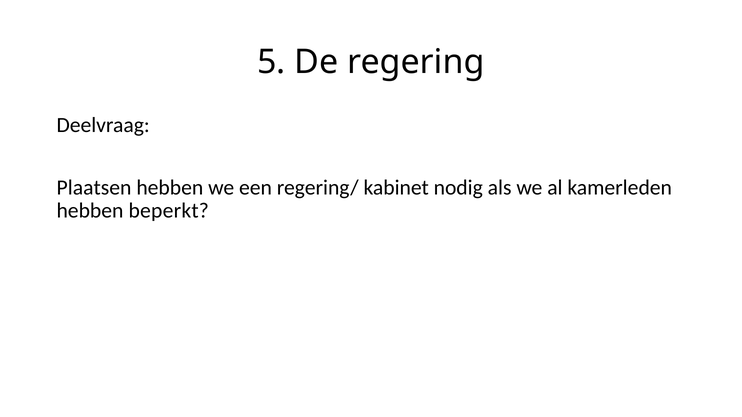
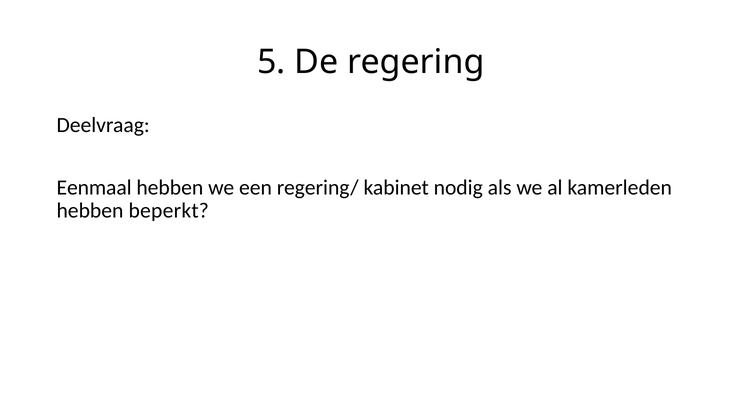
Plaatsen: Plaatsen -> Eenmaal
